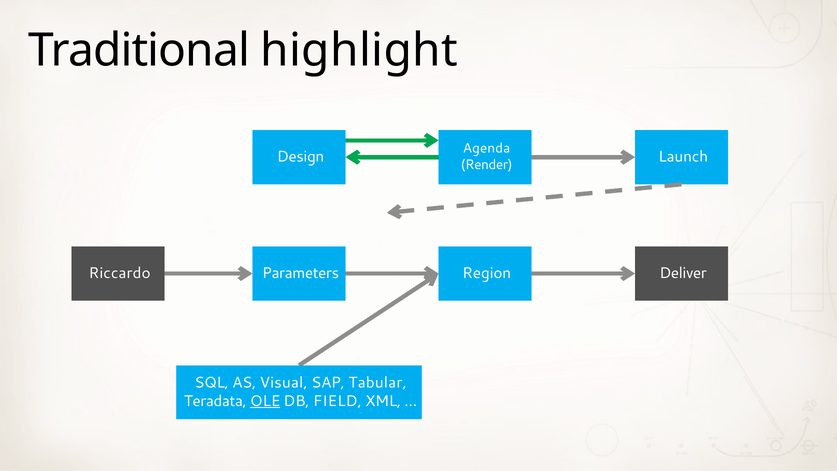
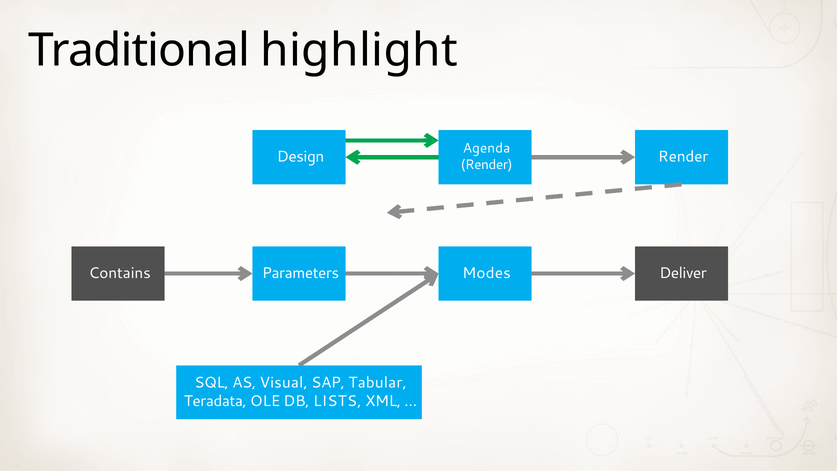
Launch at (683, 157): Launch -> Render
Riccardo: Riccardo -> Contains
Region: Region -> Modes
OLE underline: present -> none
FIELD: FIELD -> LISTS
